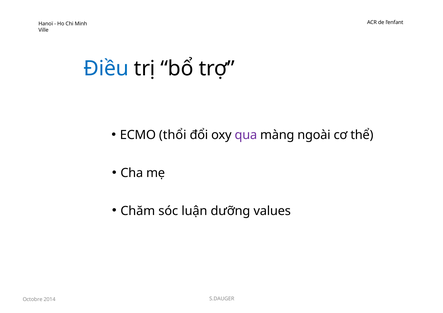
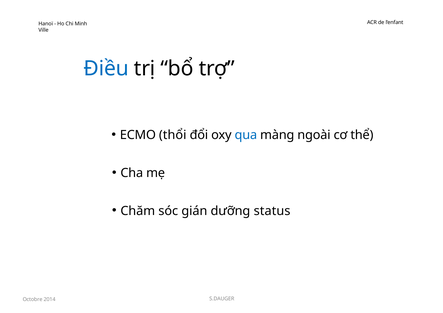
qua colour: purple -> blue
luận: luận -> gián
values: values -> status
